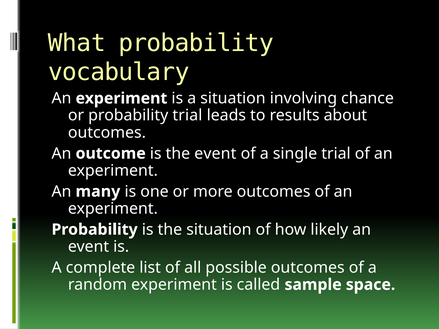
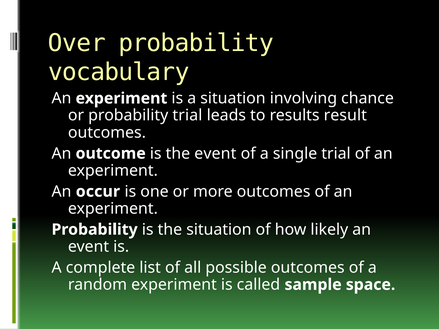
What: What -> Over
about: about -> result
many: many -> occur
